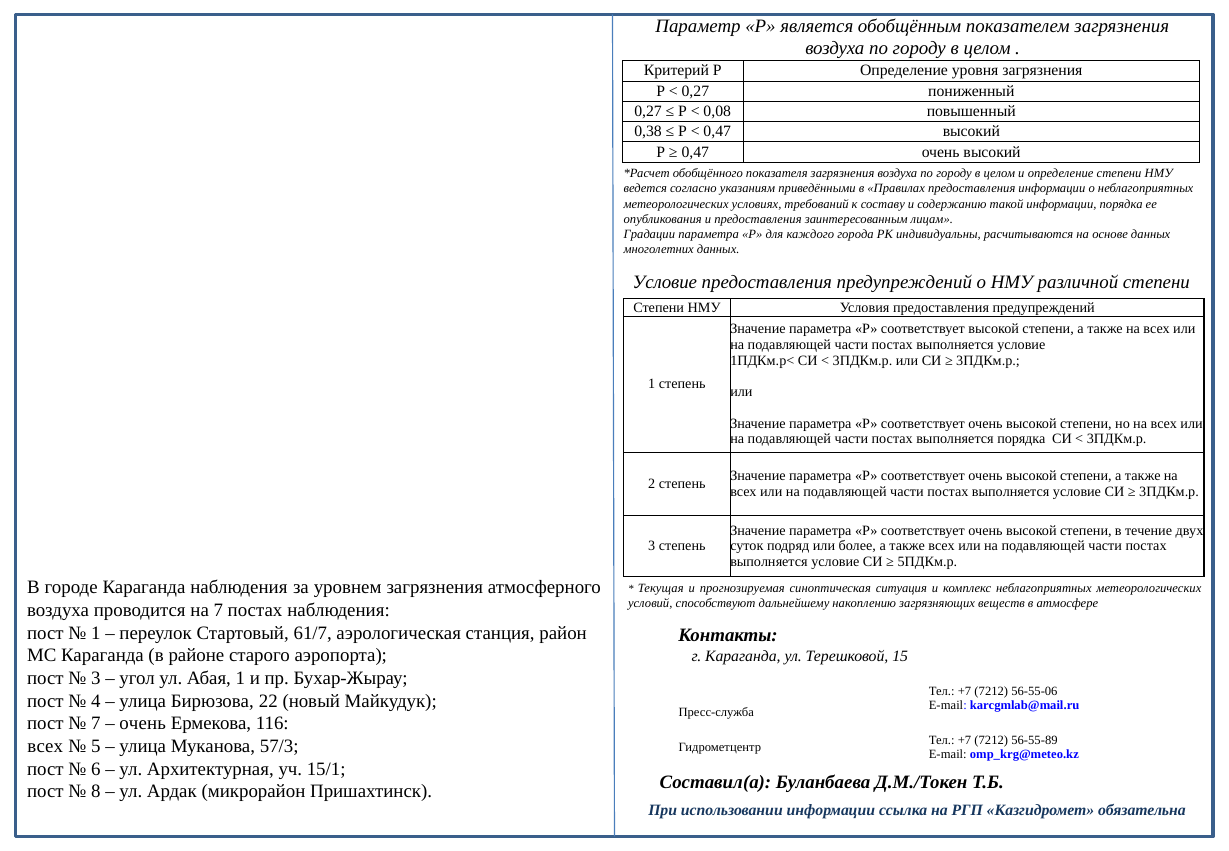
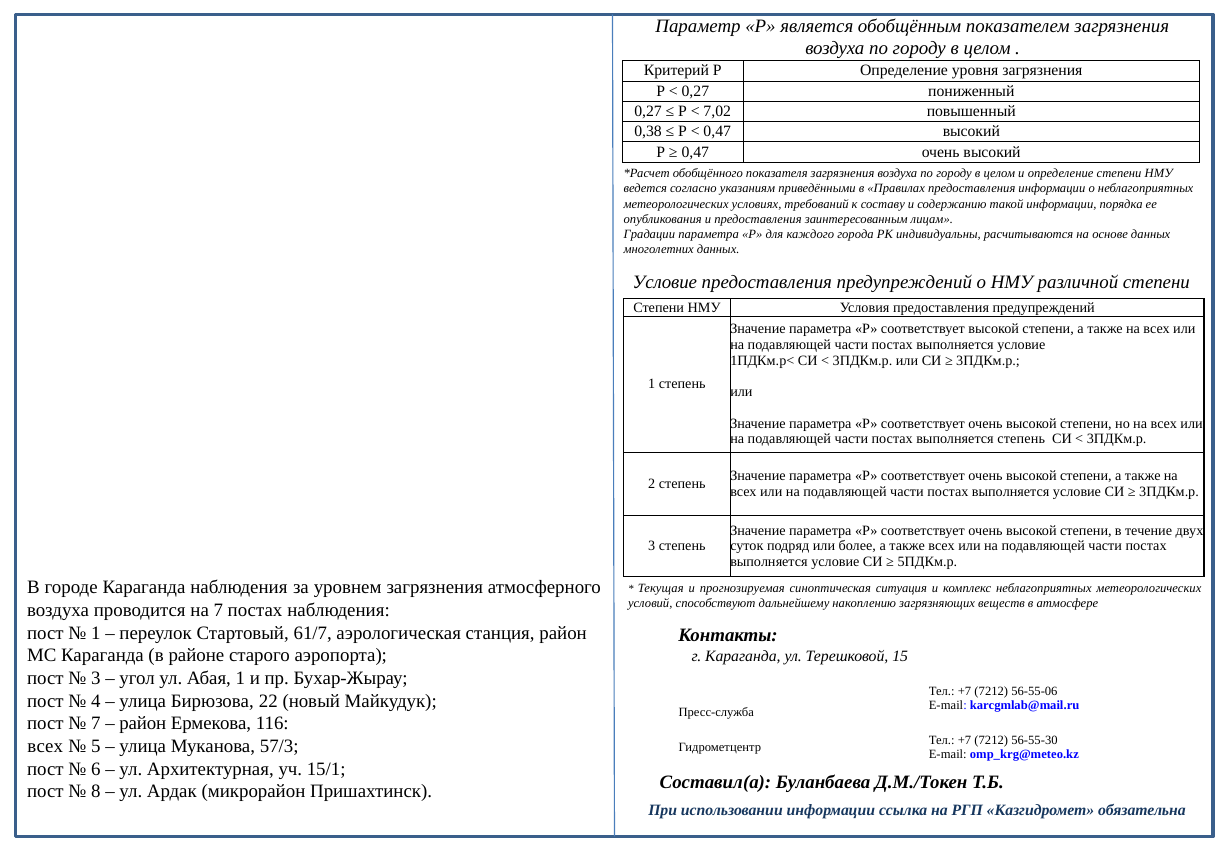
0,08: 0,08 -> 7,02
выполняется порядка: порядка -> степень
очень at (143, 723): очень -> район
56-55-89: 56-55-89 -> 56-55-30
